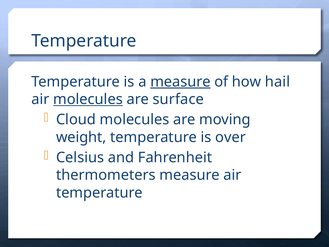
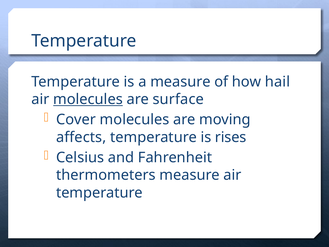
measure at (180, 82) underline: present -> none
Cloud: Cloud -> Cover
weight: weight -> affects
over: over -> rises
